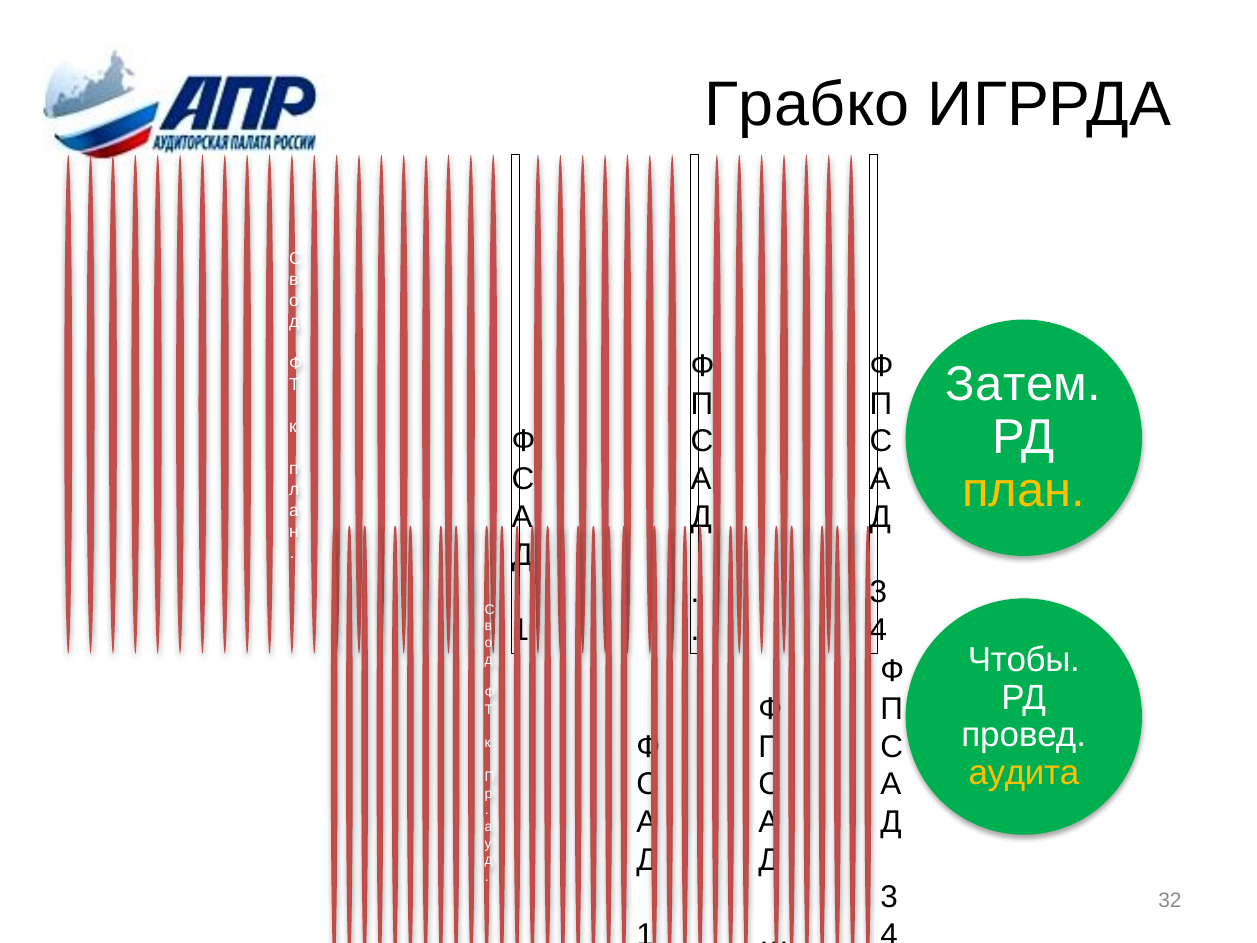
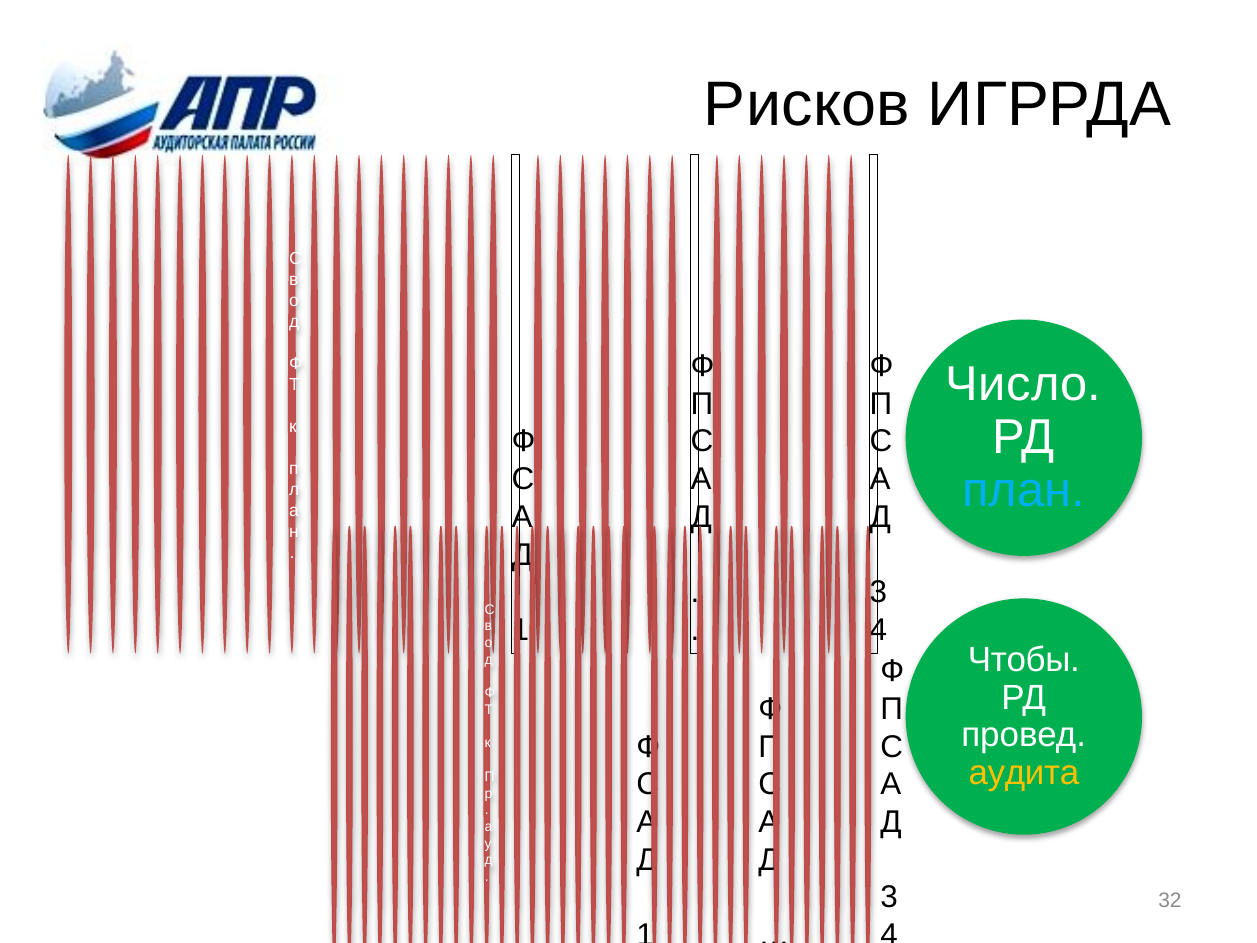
Грабко: Грабко -> Рисков
Затем: Затем -> Число
план colour: yellow -> light blue
